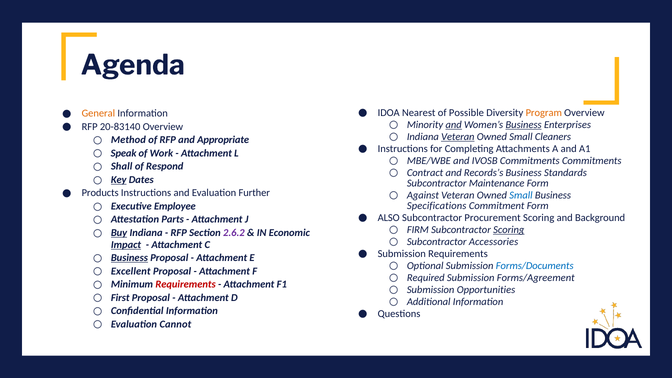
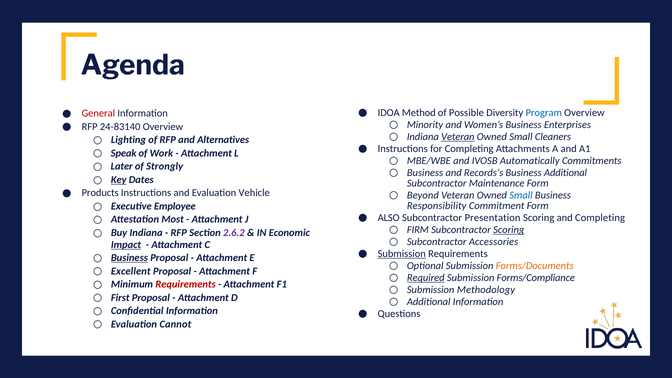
Nearest: Nearest -> Method
Program colour: orange -> blue
General colour: orange -> red
and at (454, 125) underline: present -> none
Business at (524, 125) underline: present -> none
20-83140: 20-83140 -> 24-83140
Method: Method -> Lighting
Appropriate: Appropriate -> Alternatives
IVOSB Commitments: Commitments -> Automatically
Shall: Shall -> Later
Respond: Respond -> Strongly
Contract at (425, 173): Contract -> Business
Business Standards: Standards -> Additional
Further: Further -> Vehicle
Against: Against -> Beyond
Specifications: Specifications -> Responsibility
Procurement: Procurement -> Presentation
and Background: Background -> Completing
Parts: Parts -> Most
Buy underline: present -> none
Submission at (402, 254) underline: none -> present
Forms/Documents colour: blue -> orange
Required underline: none -> present
Forms/Agreement: Forms/Agreement -> Forms/Compliance
Opportunities: Opportunities -> Methodology
